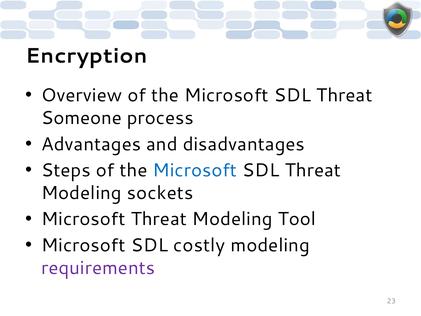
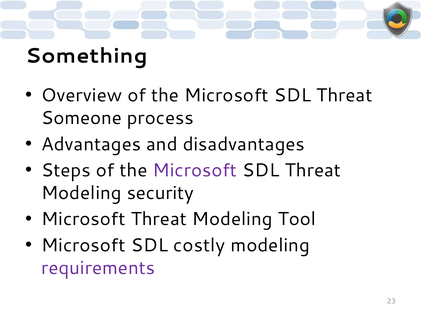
Encryption: Encryption -> Something
Microsoft at (195, 170) colour: blue -> purple
sockets: sockets -> security
